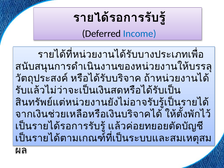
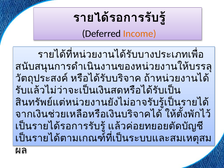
Income colour: blue -> orange
